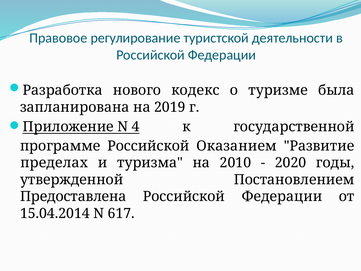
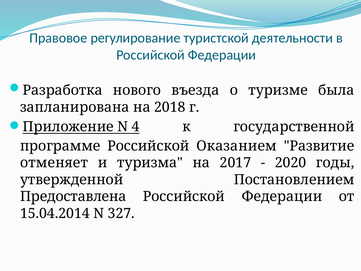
кодекс: кодекс -> въезда
2019: 2019 -> 2018
пределах: пределах -> отменяет
2010: 2010 -> 2017
617: 617 -> 327
